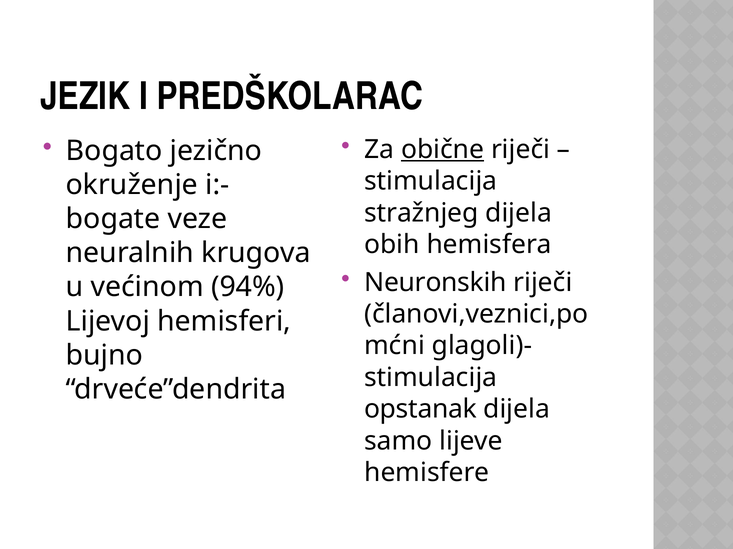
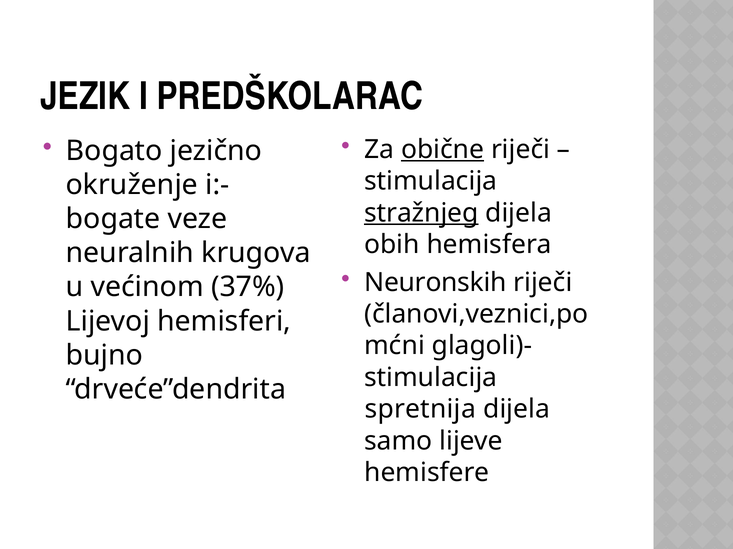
stražnjeg underline: none -> present
94%: 94% -> 37%
opstanak: opstanak -> spretnija
